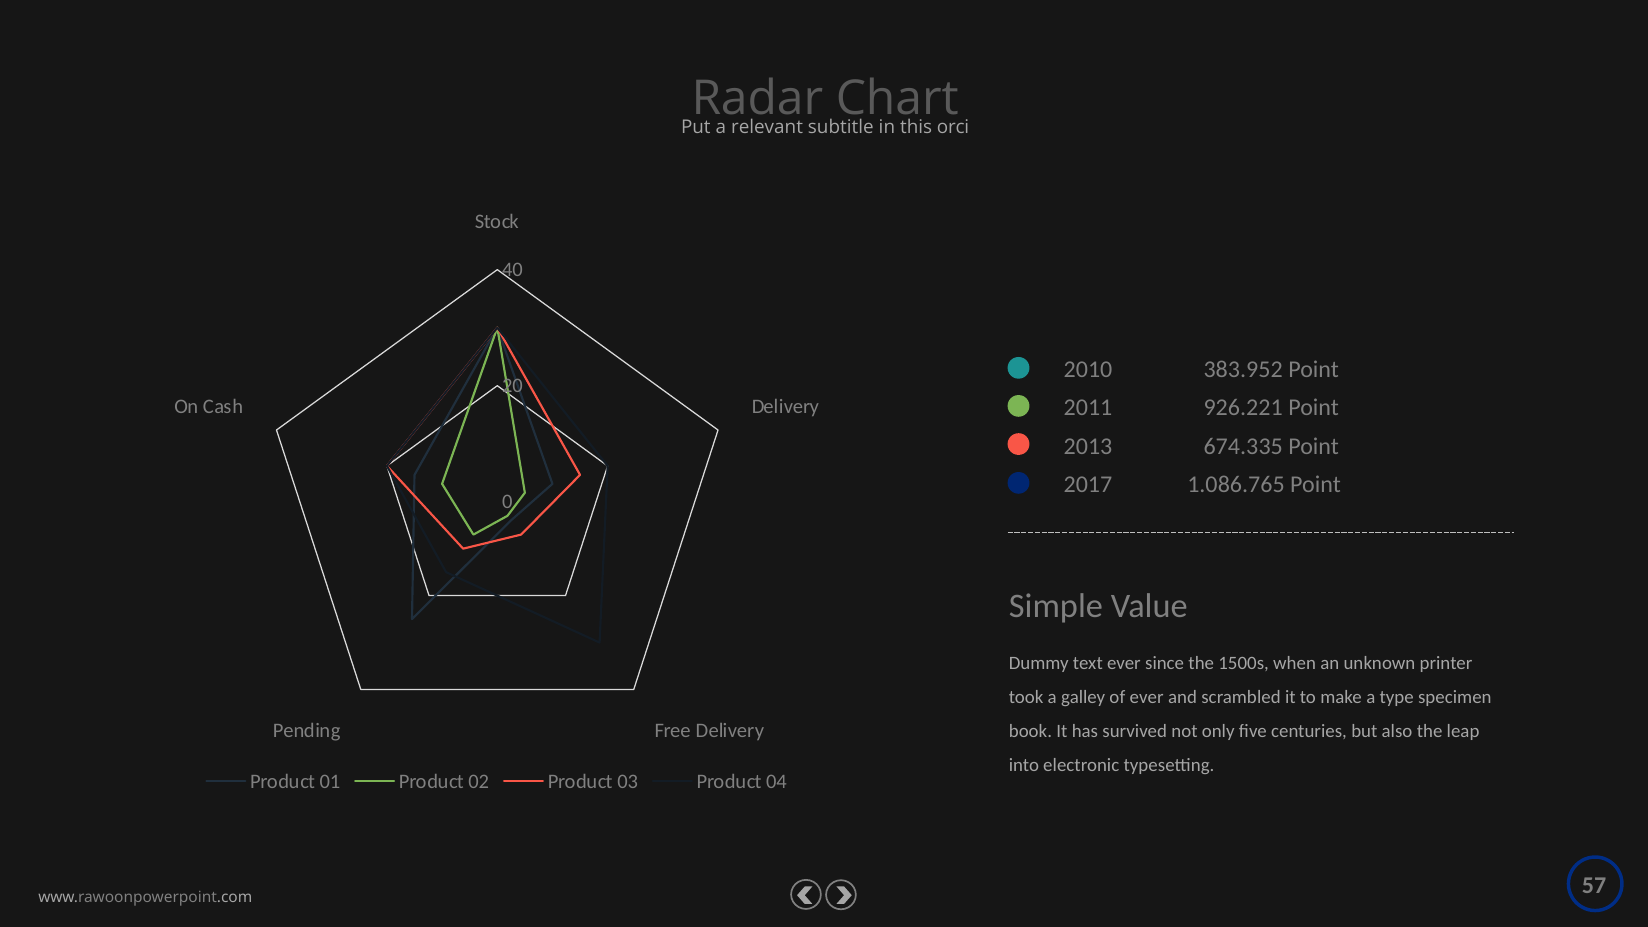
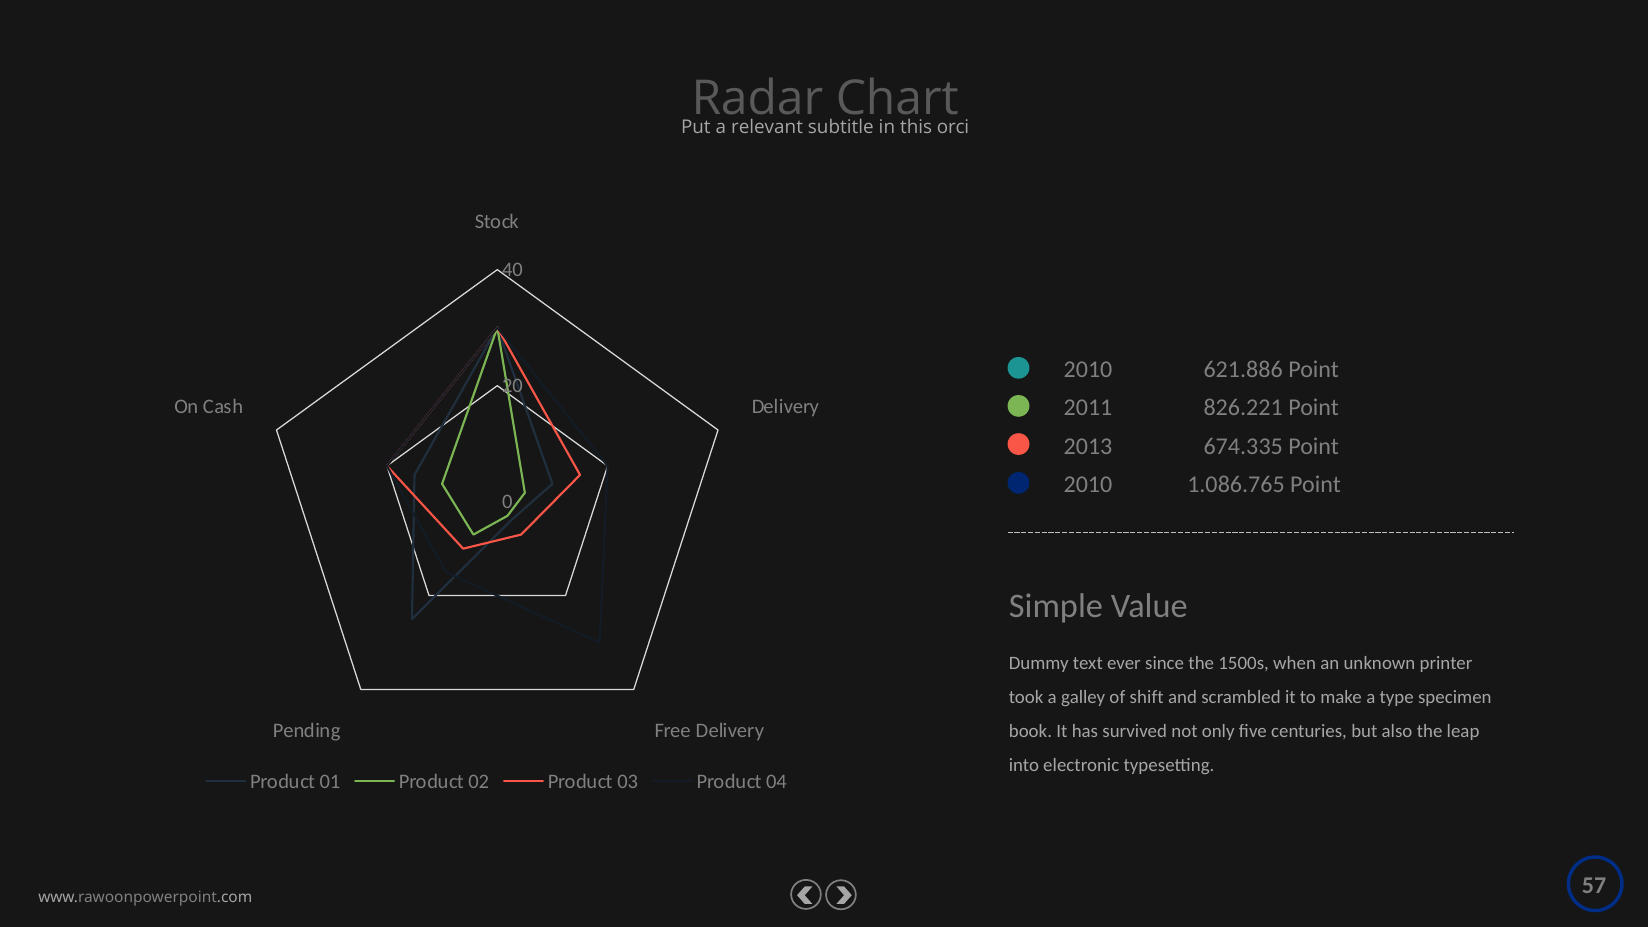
383.952: 383.952 -> 621.886
926.221: 926.221 -> 826.221
2017 at (1088, 484): 2017 -> 2010
of ever: ever -> shift
